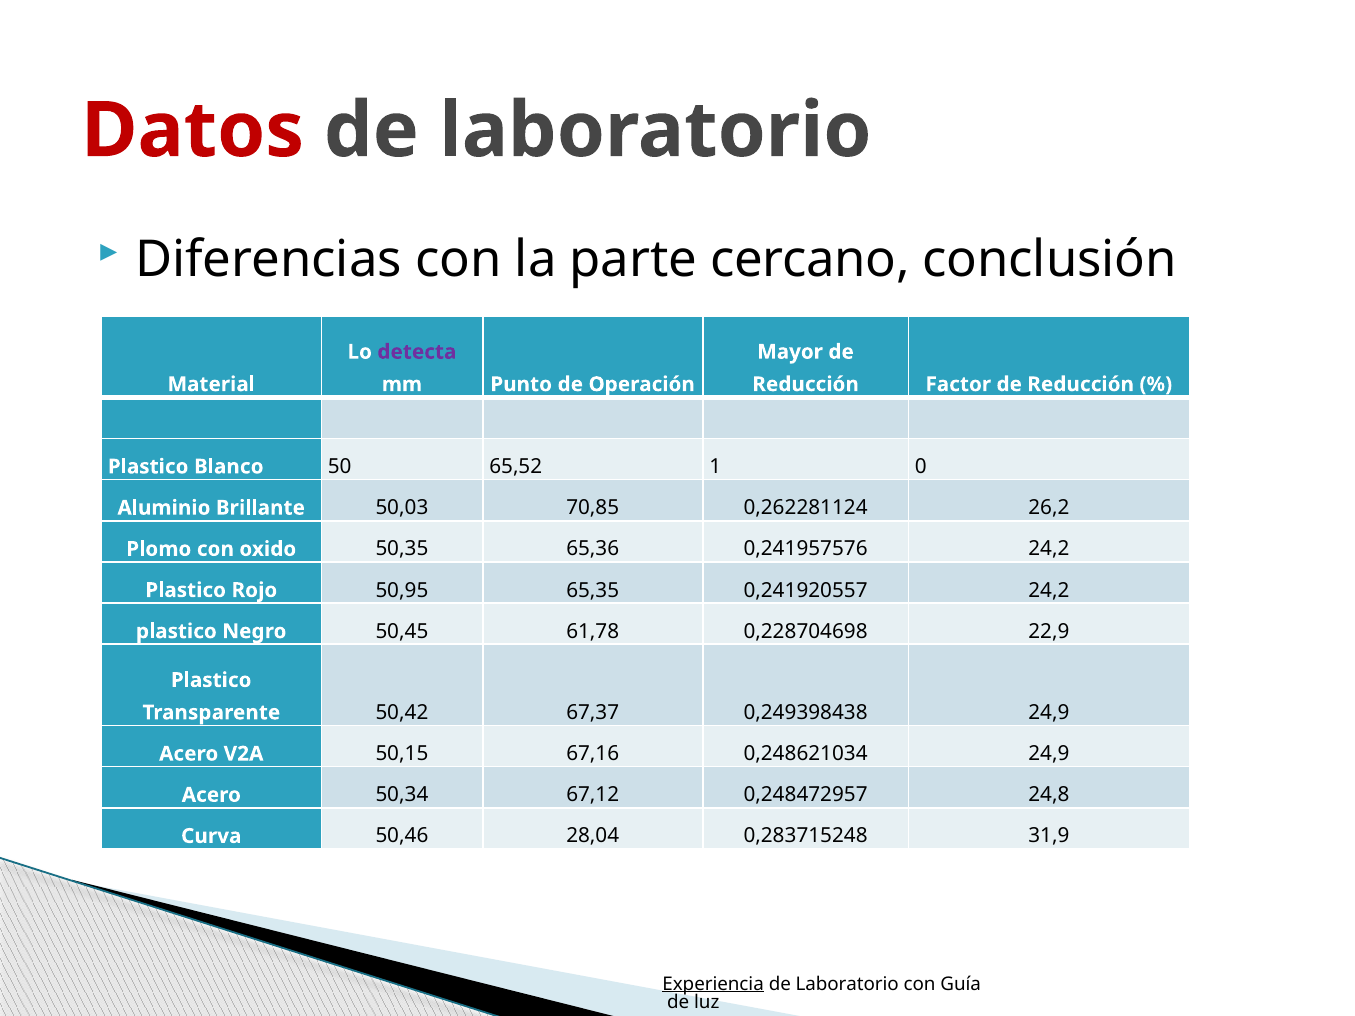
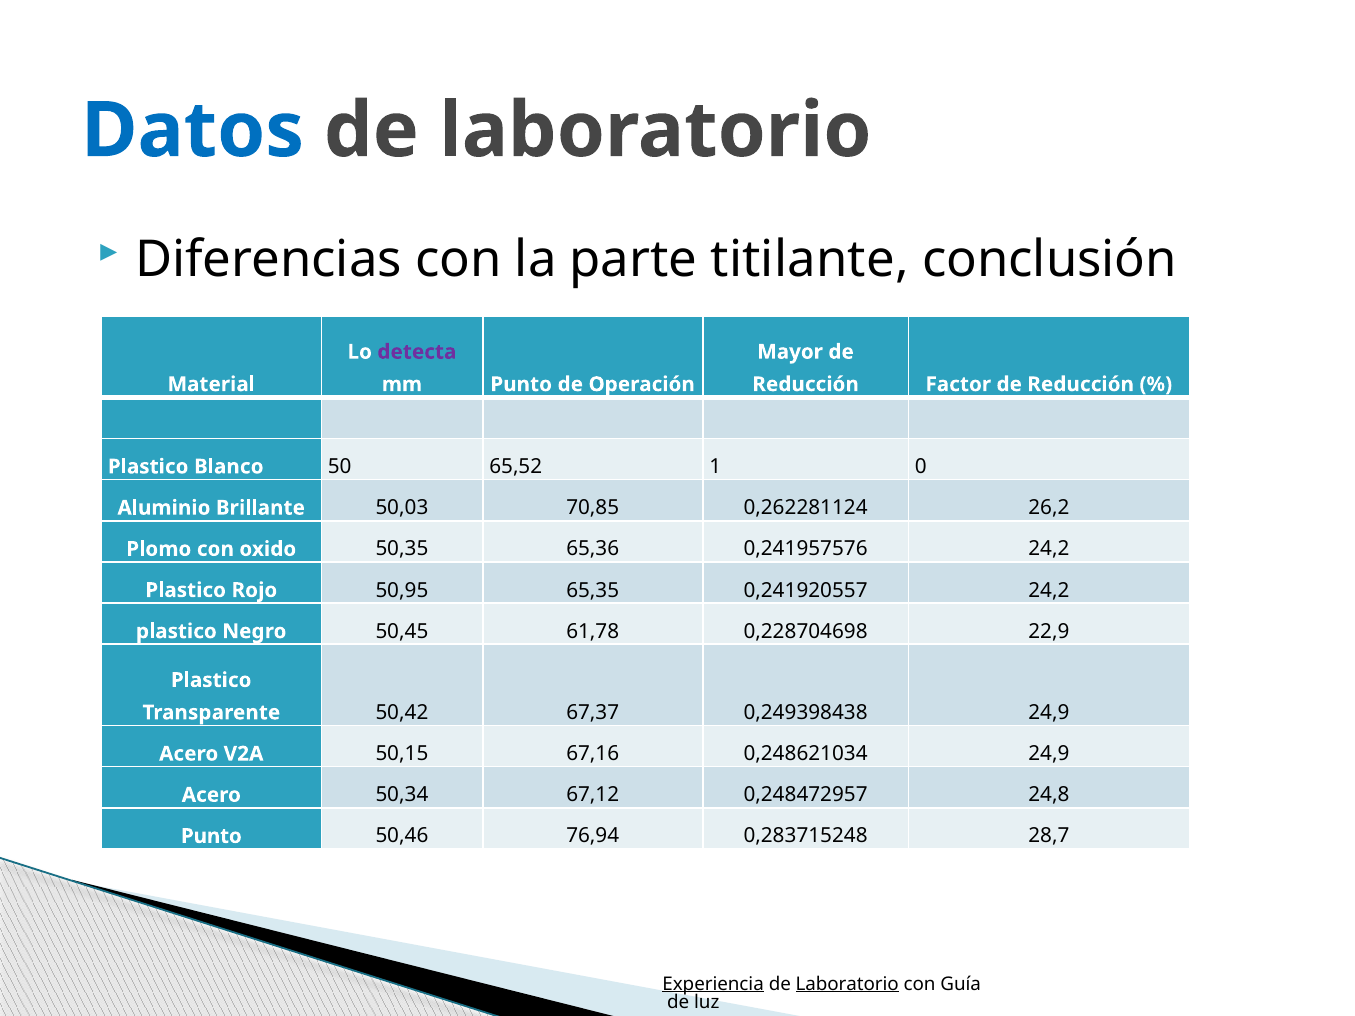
Datos colour: red -> blue
cercano: cercano -> titilante
Curva at (211, 836): Curva -> Punto
28,04: 28,04 -> 76,94
31,9: 31,9 -> 28,7
Laboratorio at (847, 984) underline: none -> present
